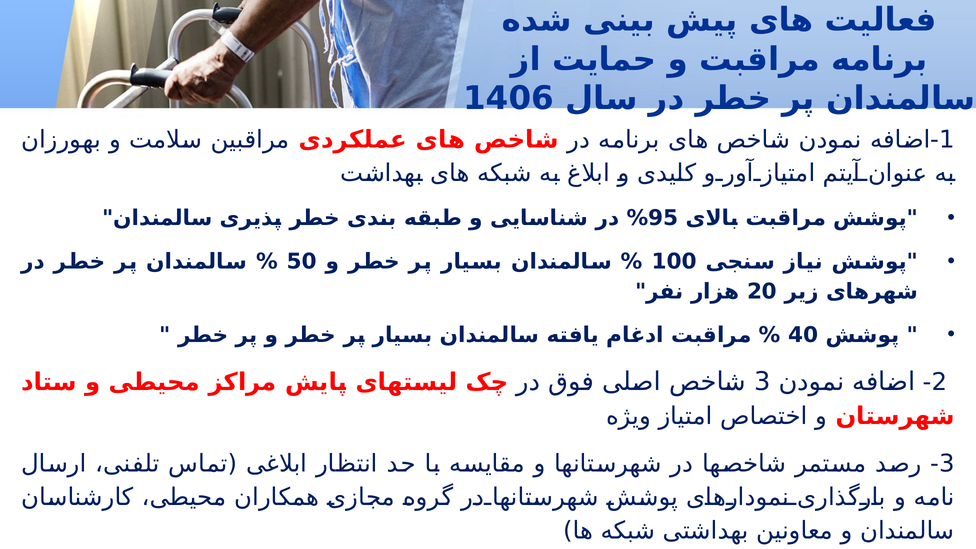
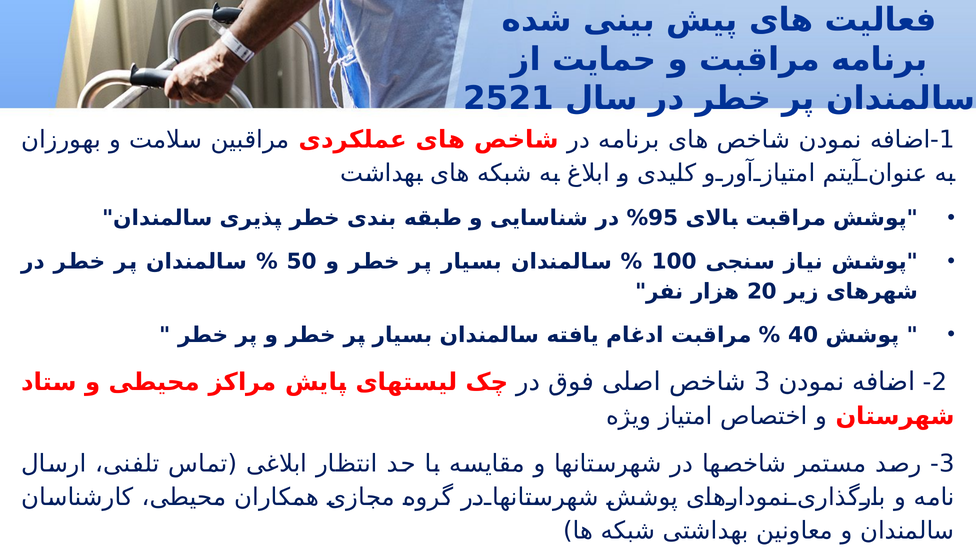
1406: 1406 -> 2521
